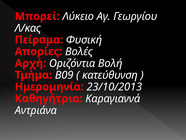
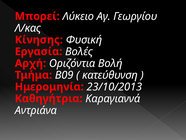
Πείραμα: Πείραμα -> Κίνησης
Απορίες: Απορίες -> Εργασία
